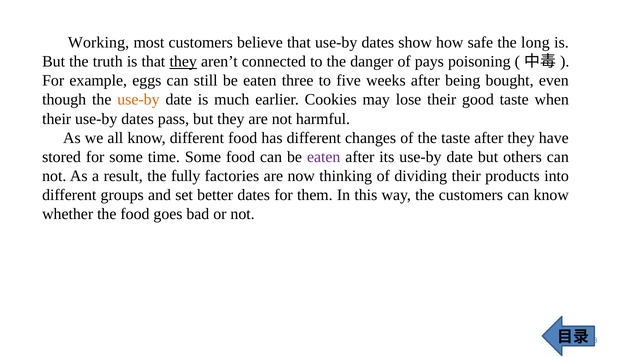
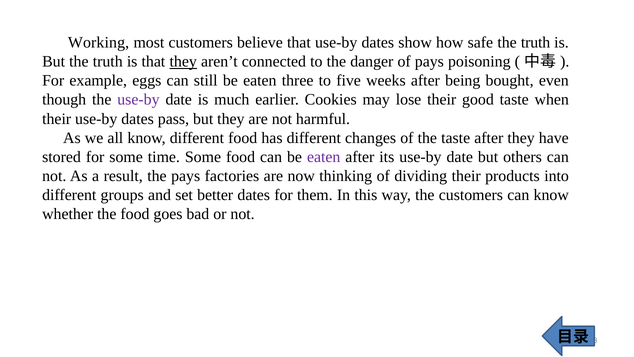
safe the long: long -> truth
use-by at (138, 100) colour: orange -> purple
the fully: fully -> pays
